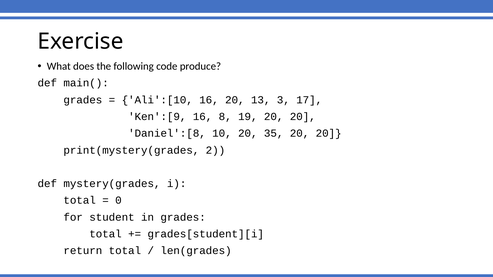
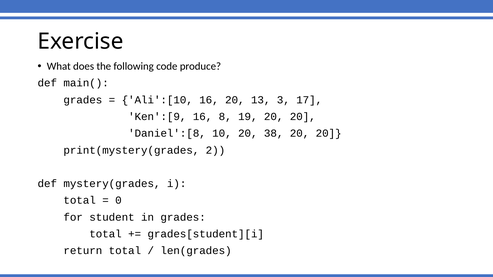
35: 35 -> 38
